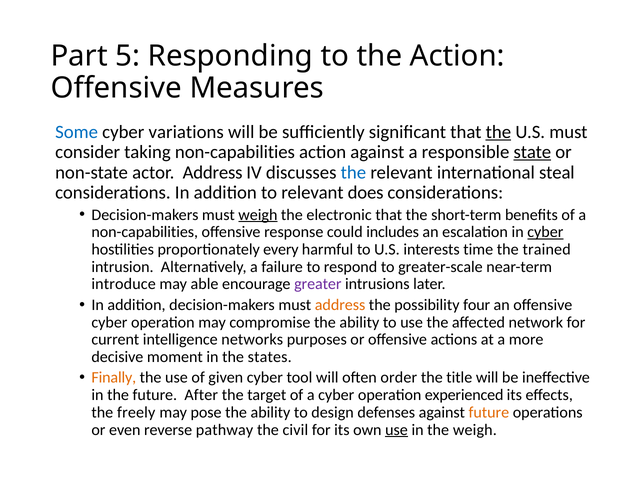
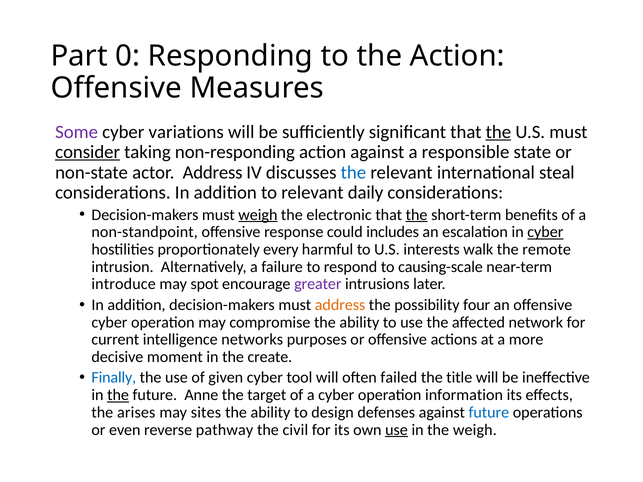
5: 5 -> 0
Some colour: blue -> purple
consider underline: none -> present
taking non-capabilities: non-capabilities -> non-responding
state underline: present -> none
does: does -> daily
the at (417, 215) underline: none -> present
non-capabilities at (145, 232): non-capabilities -> non-standpoint
time: time -> walk
trained: trained -> remote
greater-scale: greater-scale -> causing-scale
able: able -> spot
states: states -> create
Finally colour: orange -> blue
order: order -> failed
the at (118, 395) underline: none -> present
After: After -> Anne
experienced: experienced -> information
freely: freely -> arises
pose: pose -> sites
future at (489, 413) colour: orange -> blue
